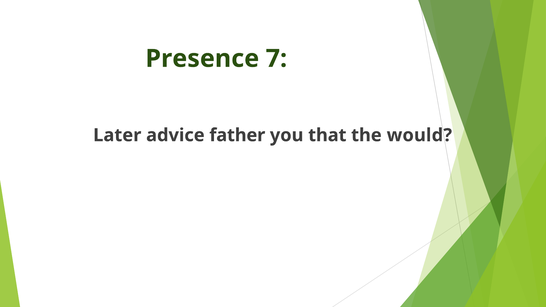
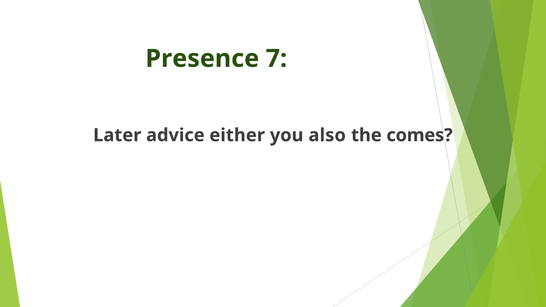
father: father -> either
that: that -> also
would: would -> comes
